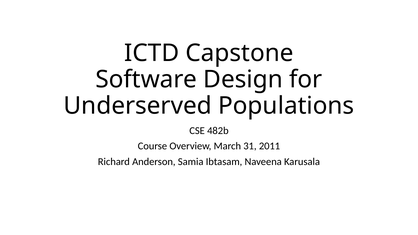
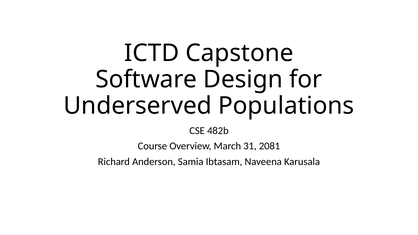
2011: 2011 -> 2081
